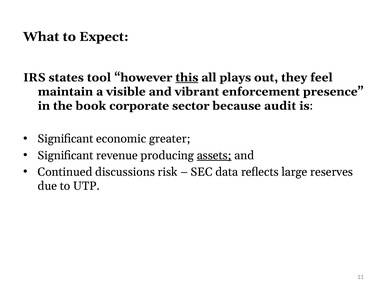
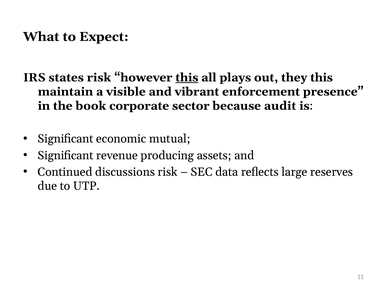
states tool: tool -> risk
they feel: feel -> this
greater: greater -> mutual
assets underline: present -> none
